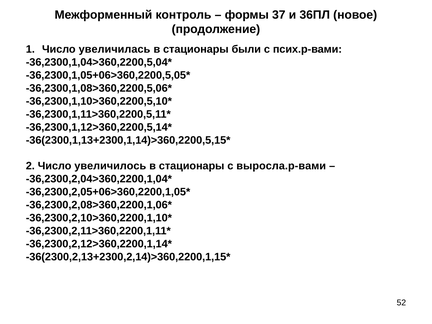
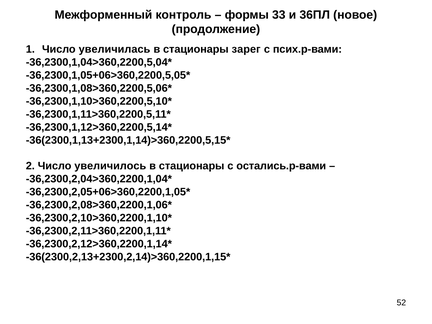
37: 37 -> 33
были: были -> зарег
выросла.р-вами: выросла.р-вами -> остались.р-вами
